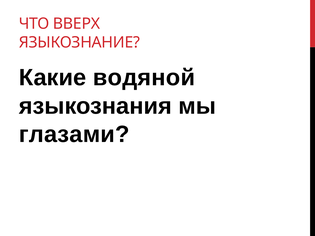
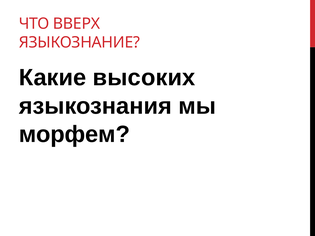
водяной: водяной -> высоких
глазами: глазами -> морфем
